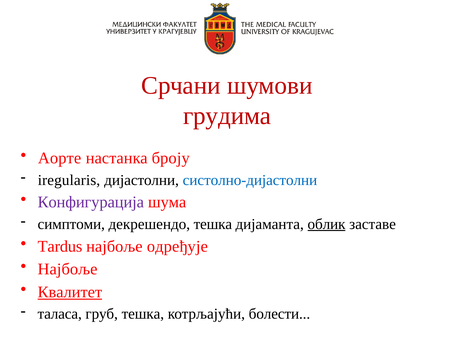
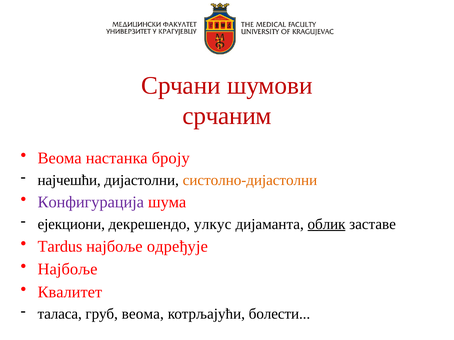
грудима: грудима -> срчаним
Аорте at (60, 158): Аорте -> Веома
iregularis: iregularis -> најчешћи
систолно-дијастолни colour: blue -> orange
симптоми: симптоми -> ејекциони
декрешендо тешка: тешка -> улкус
Квалитет underline: present -> none
груб тешка: тешка -> веома
